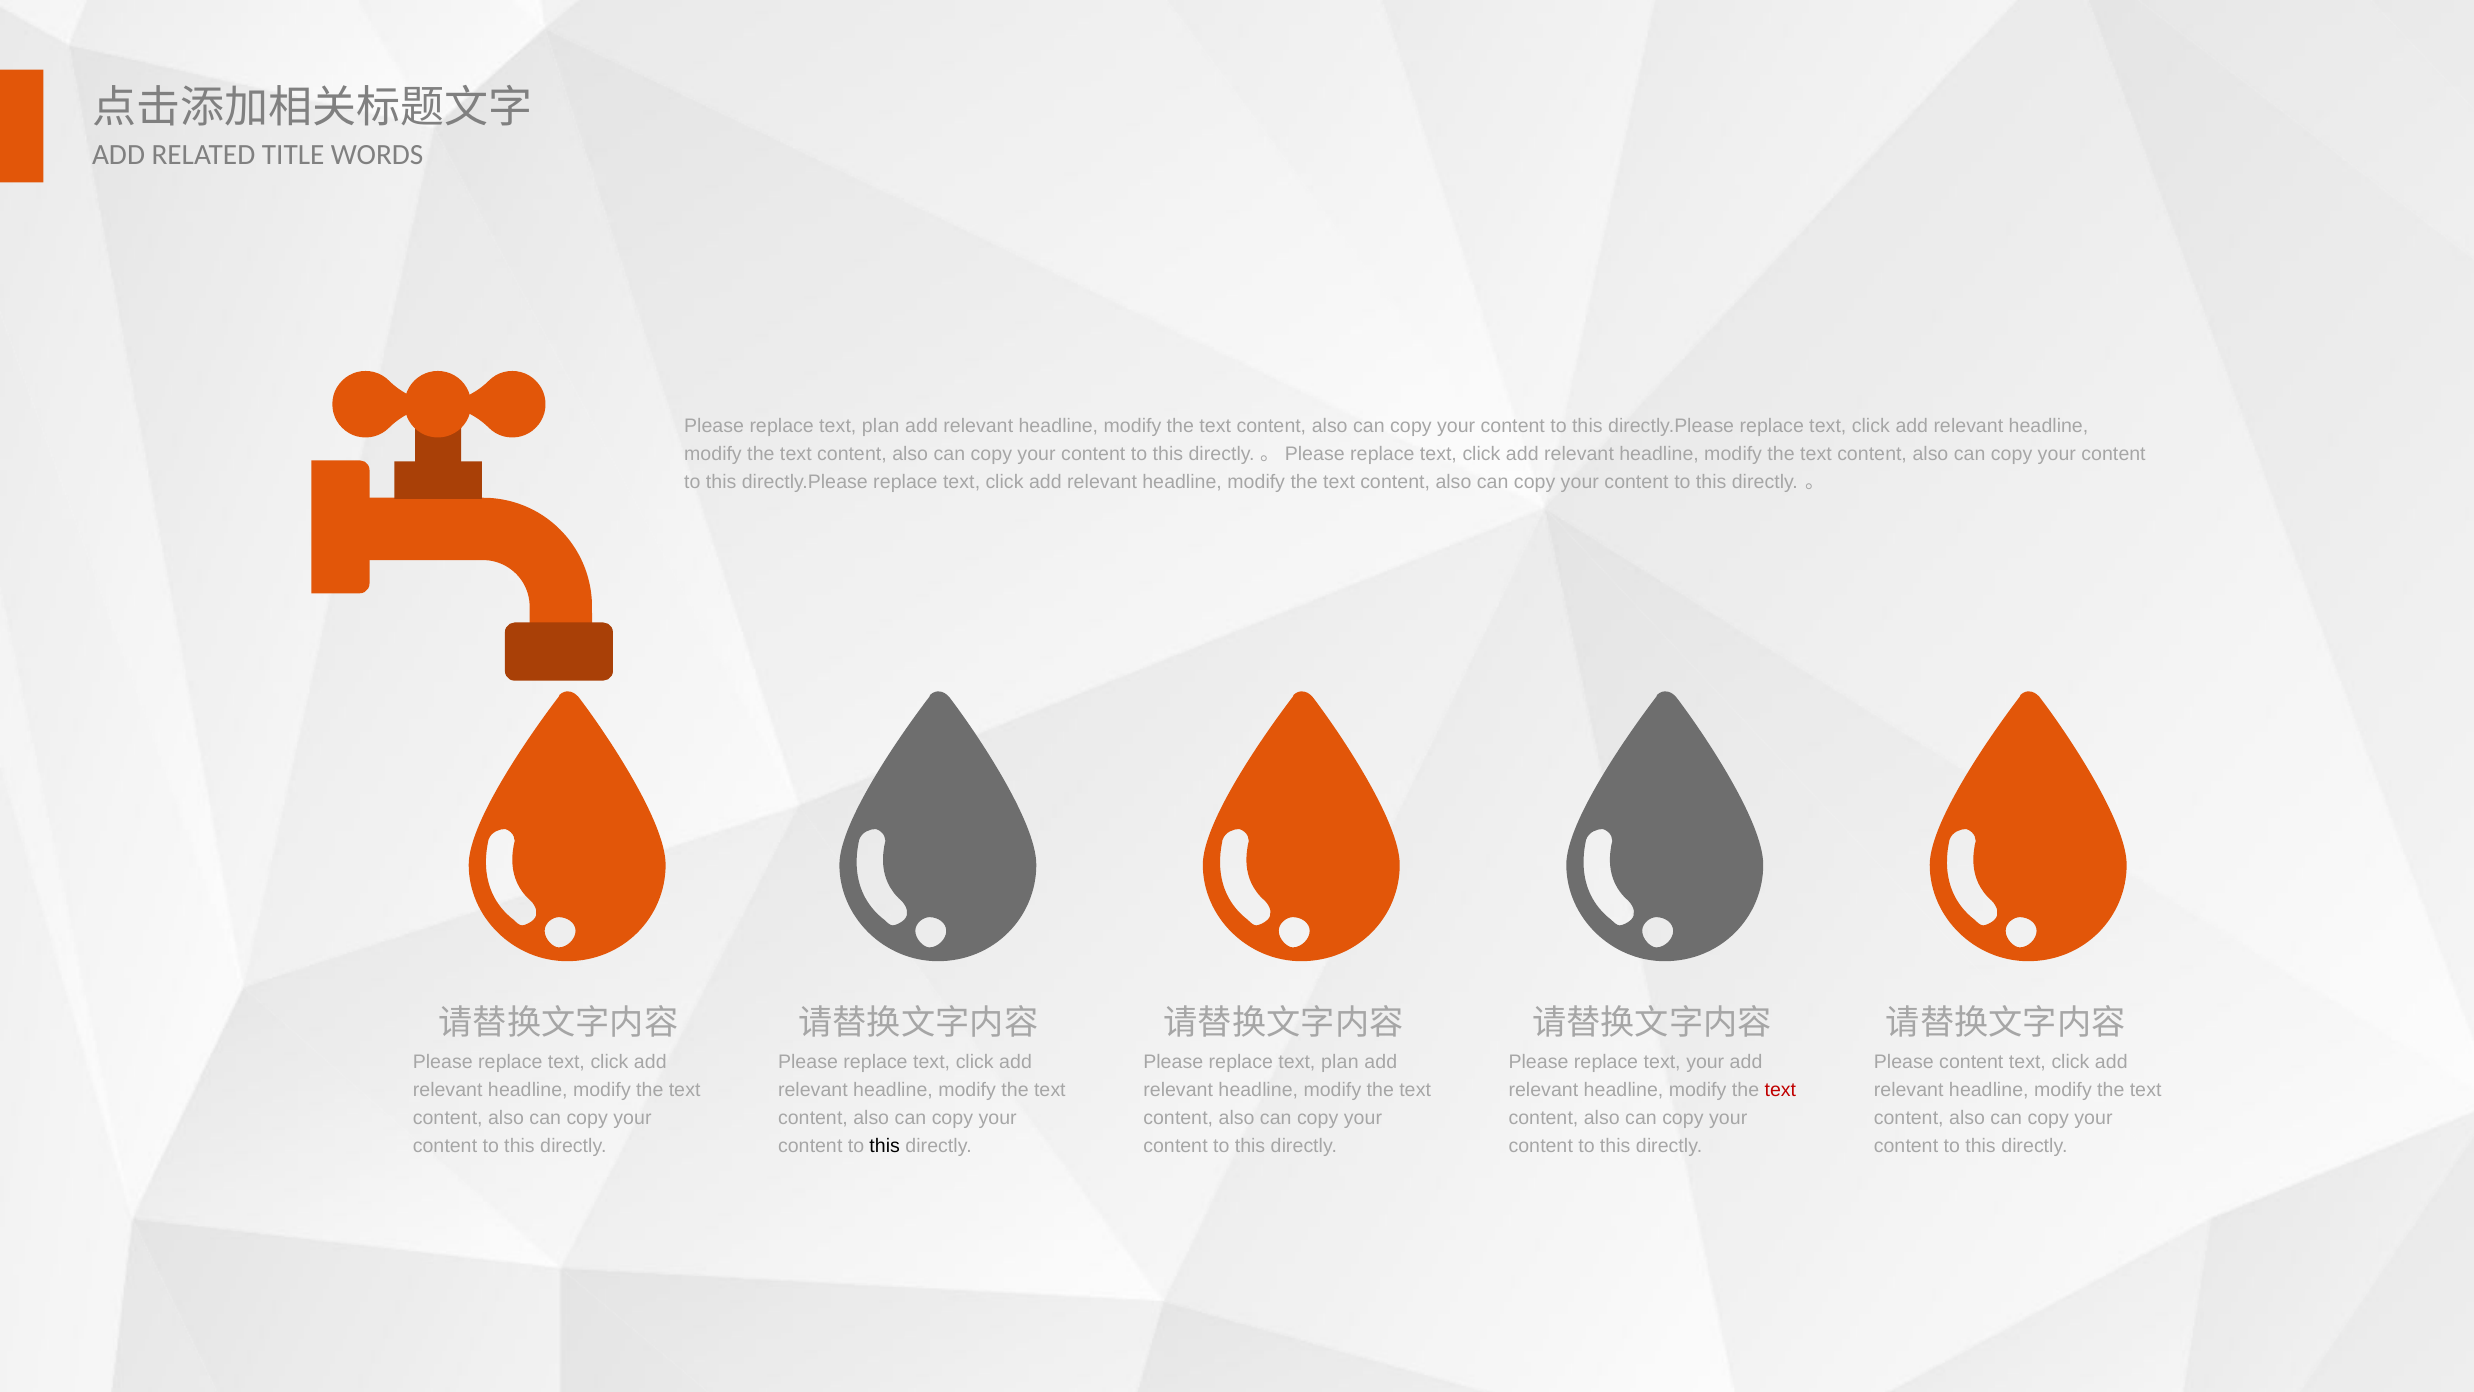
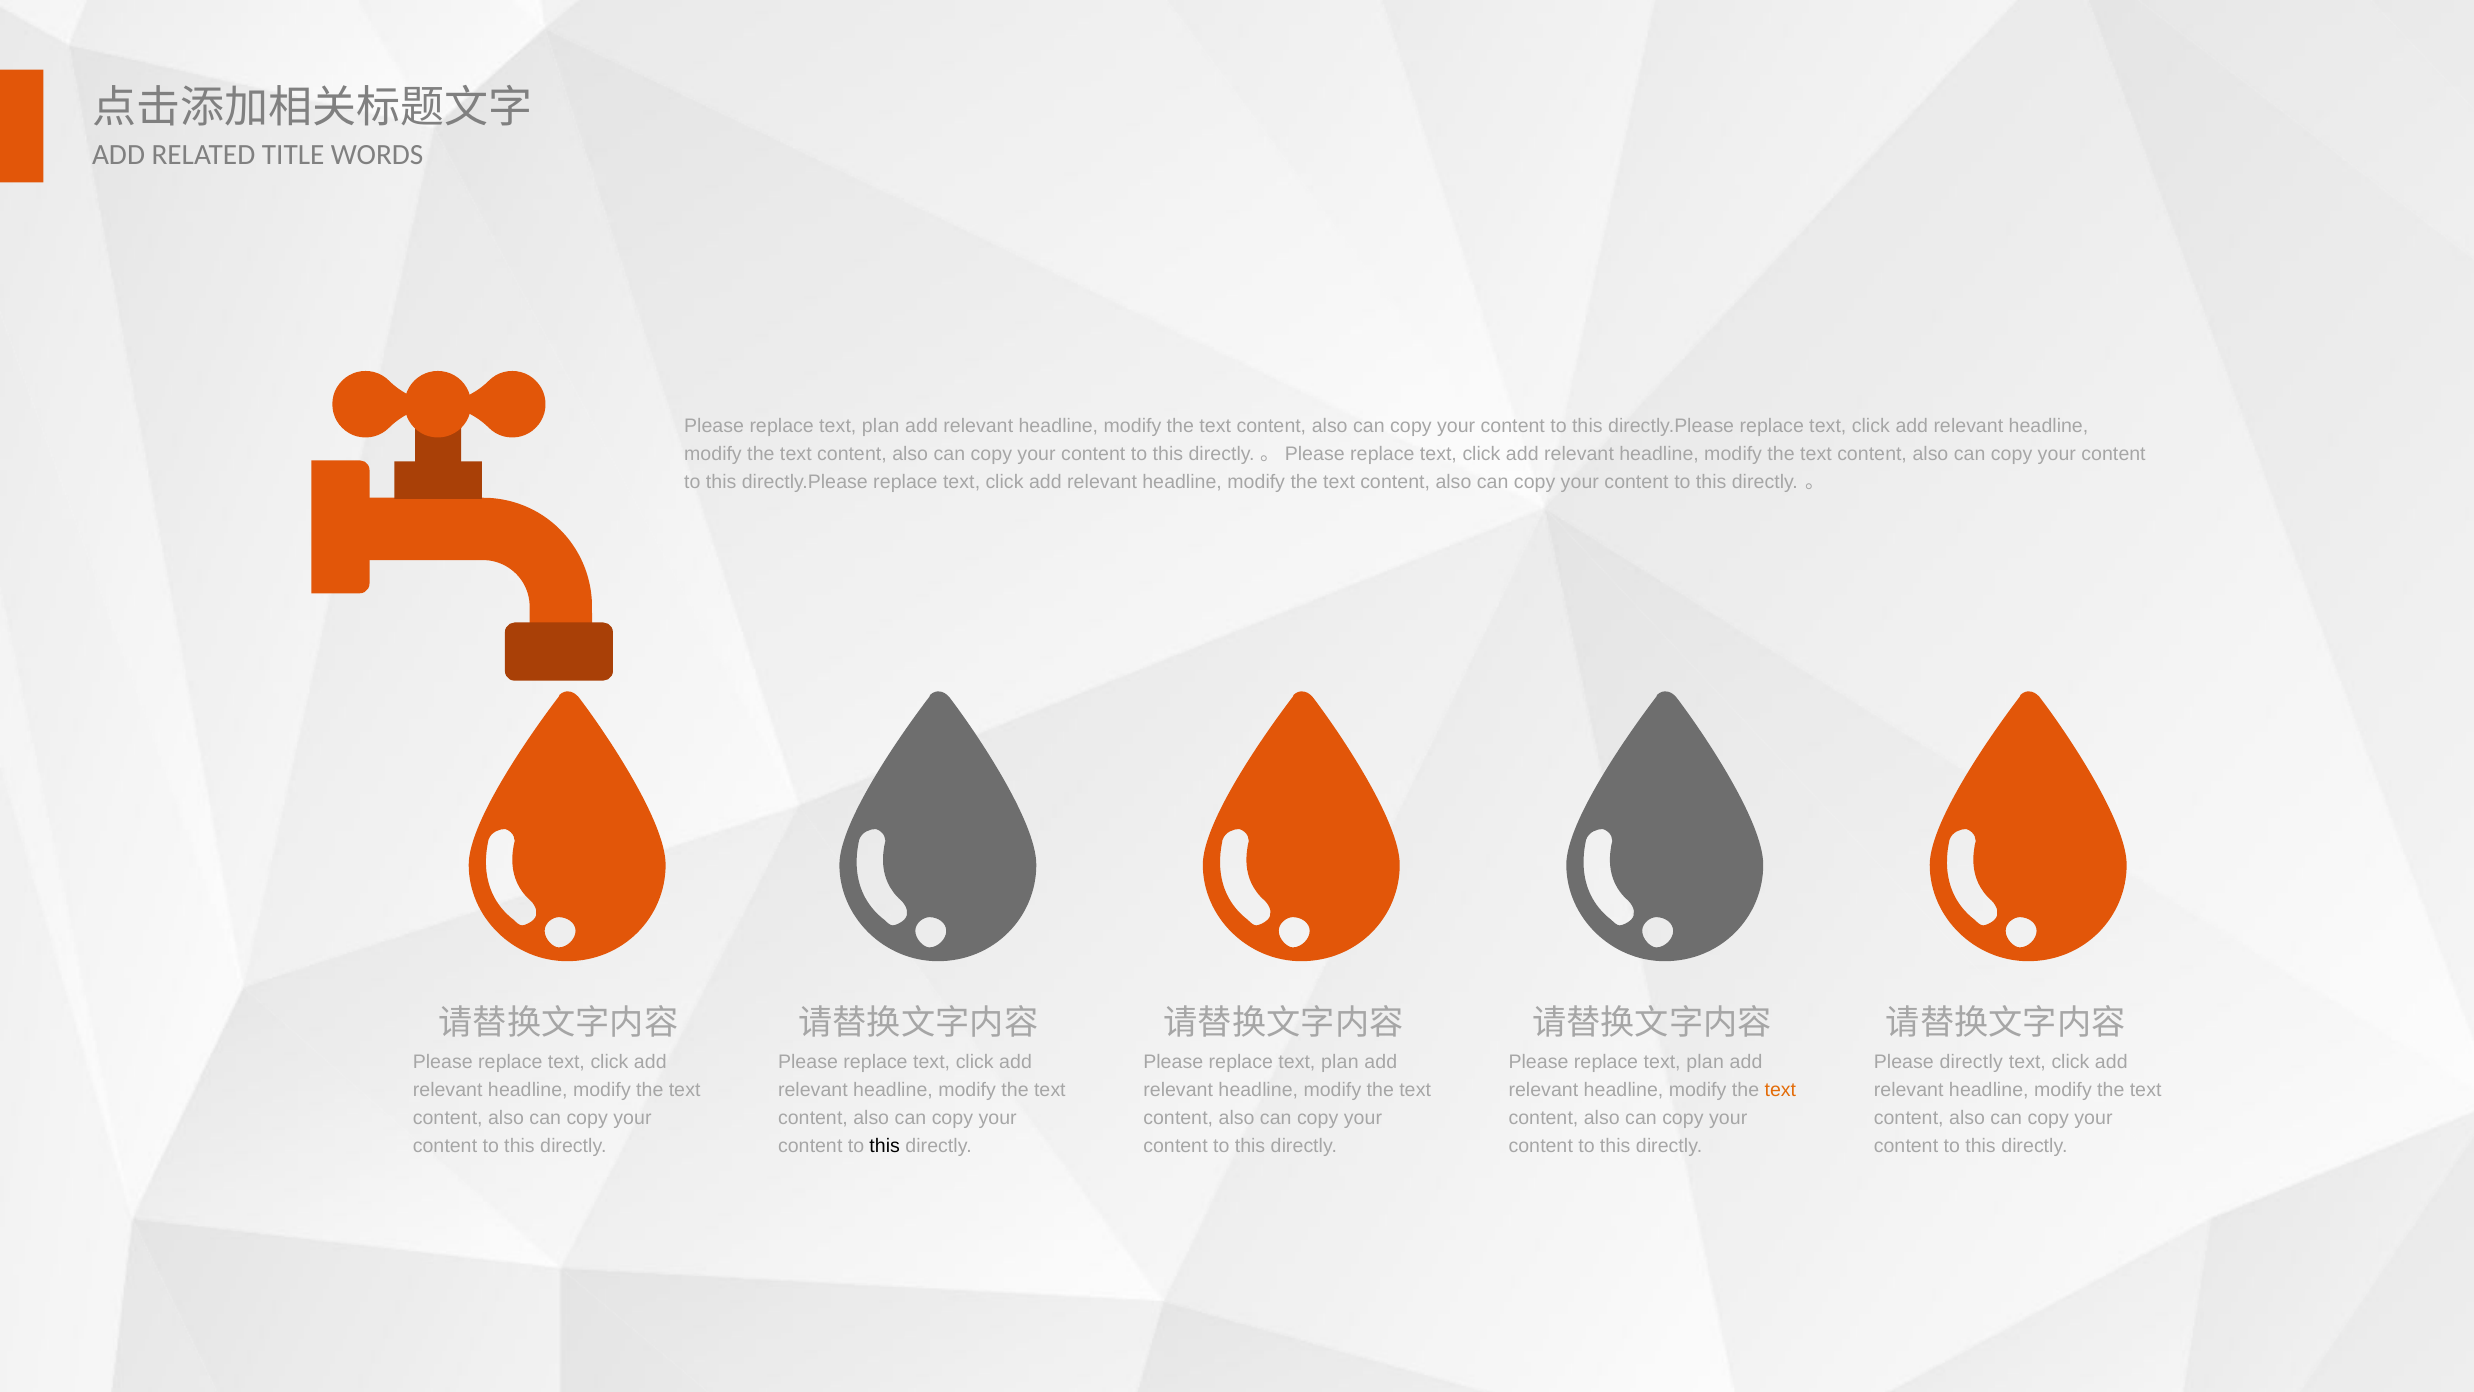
your at (1705, 1062): your -> plan
Please content: content -> directly
text at (1780, 1090) colour: red -> orange
